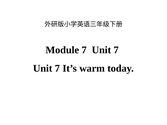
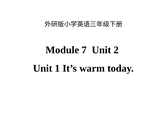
Module 7 Unit 7: 7 -> 2
7 at (57, 68): 7 -> 1
